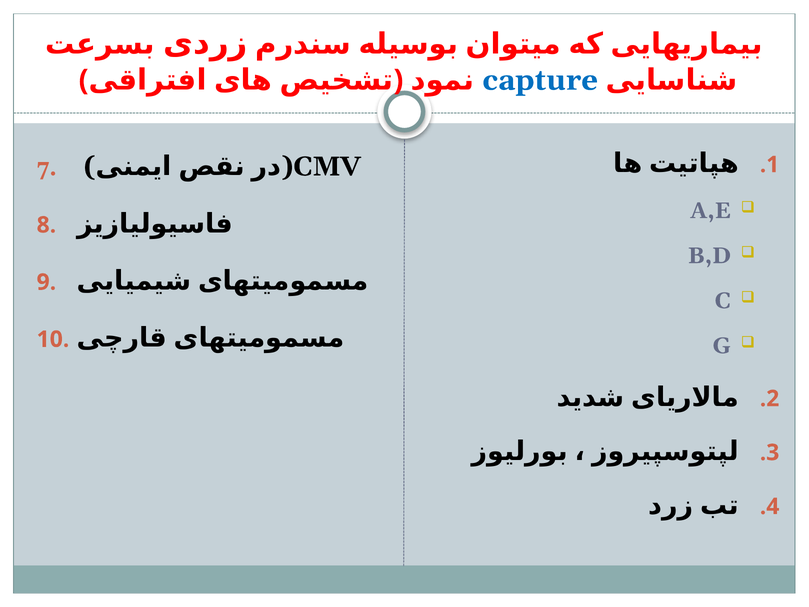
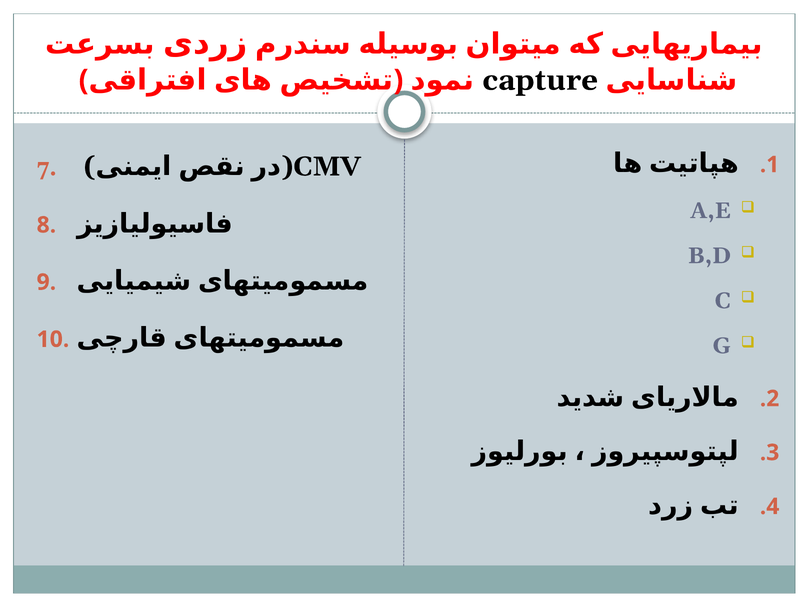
capture colour: blue -> black
